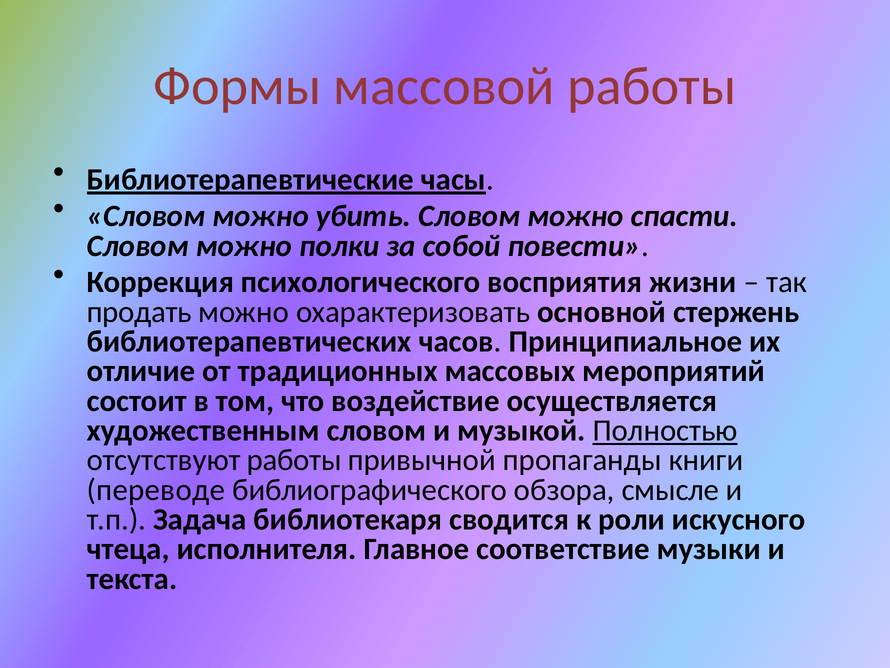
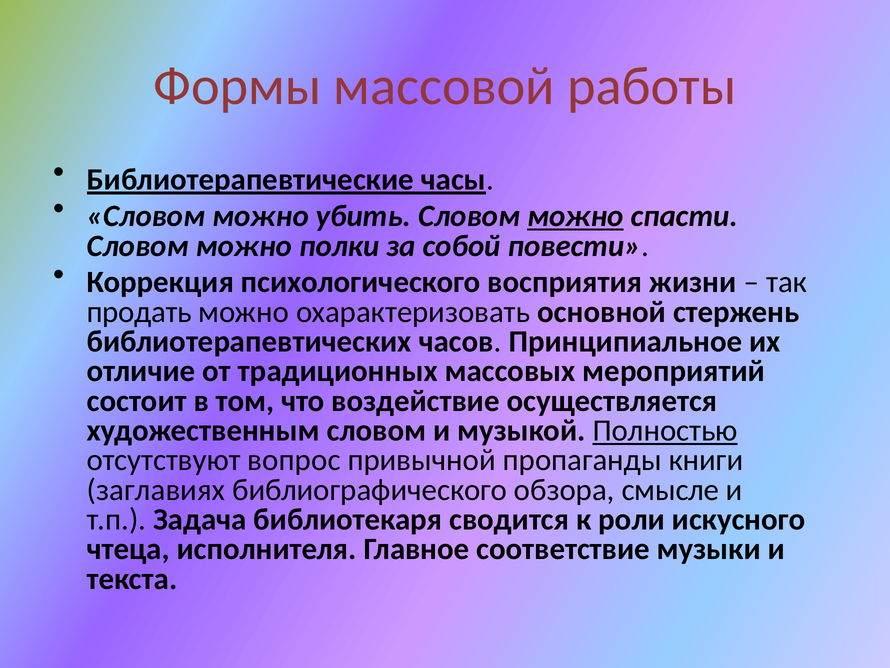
можно at (575, 216) underline: none -> present
отсутствуют работы: работы -> вопрос
переводе: переводе -> заглавиях
